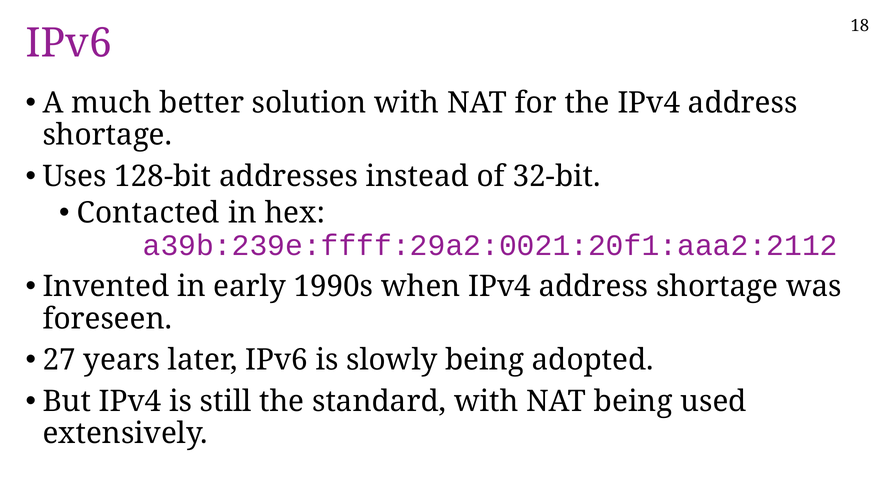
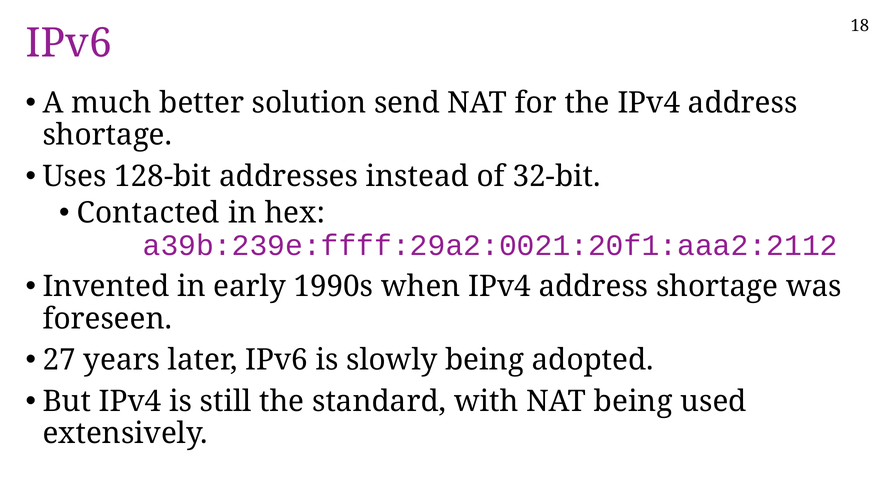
solution with: with -> send
